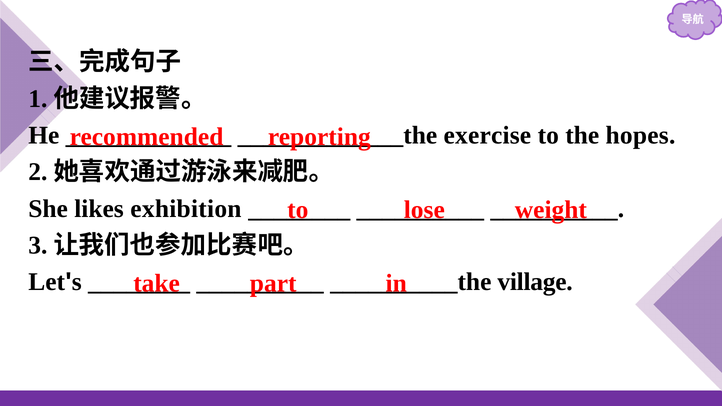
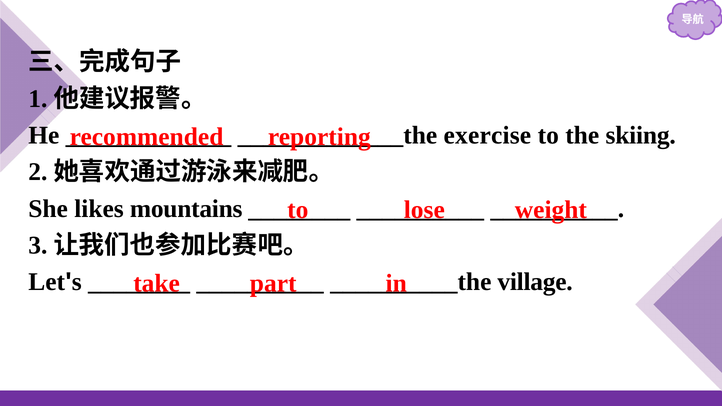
hopes: hopes -> skiing
exhibition: exhibition -> mountains
